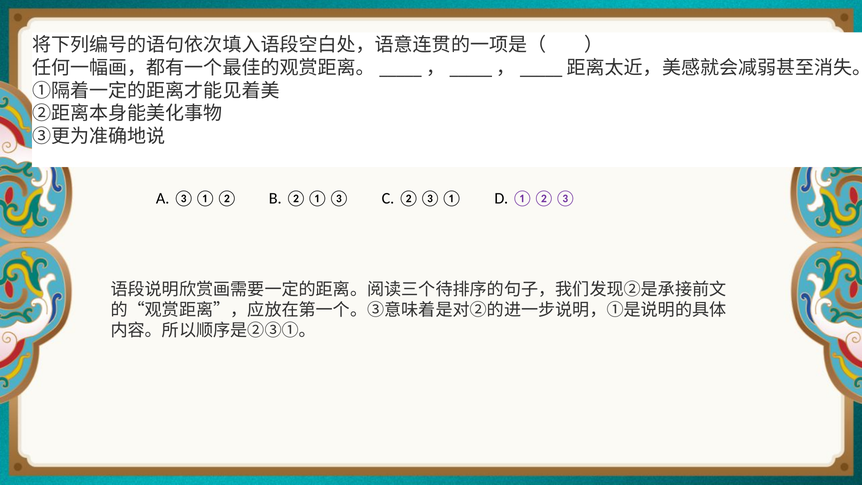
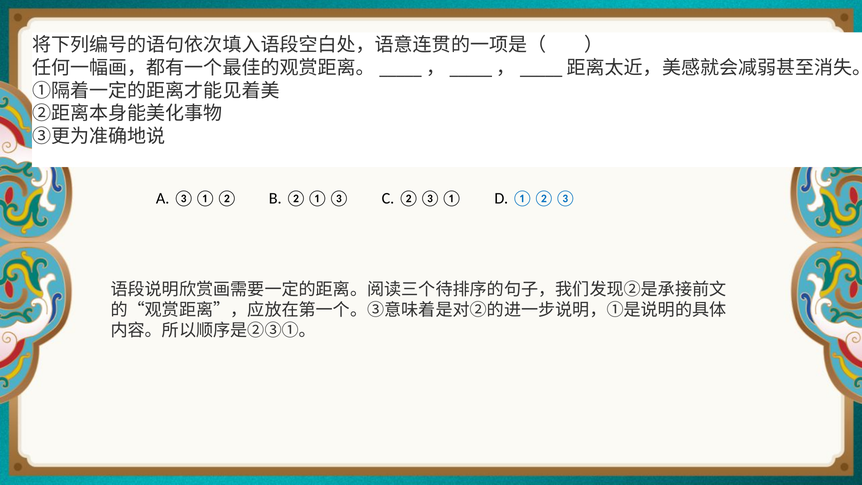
①②③ colour: purple -> blue
